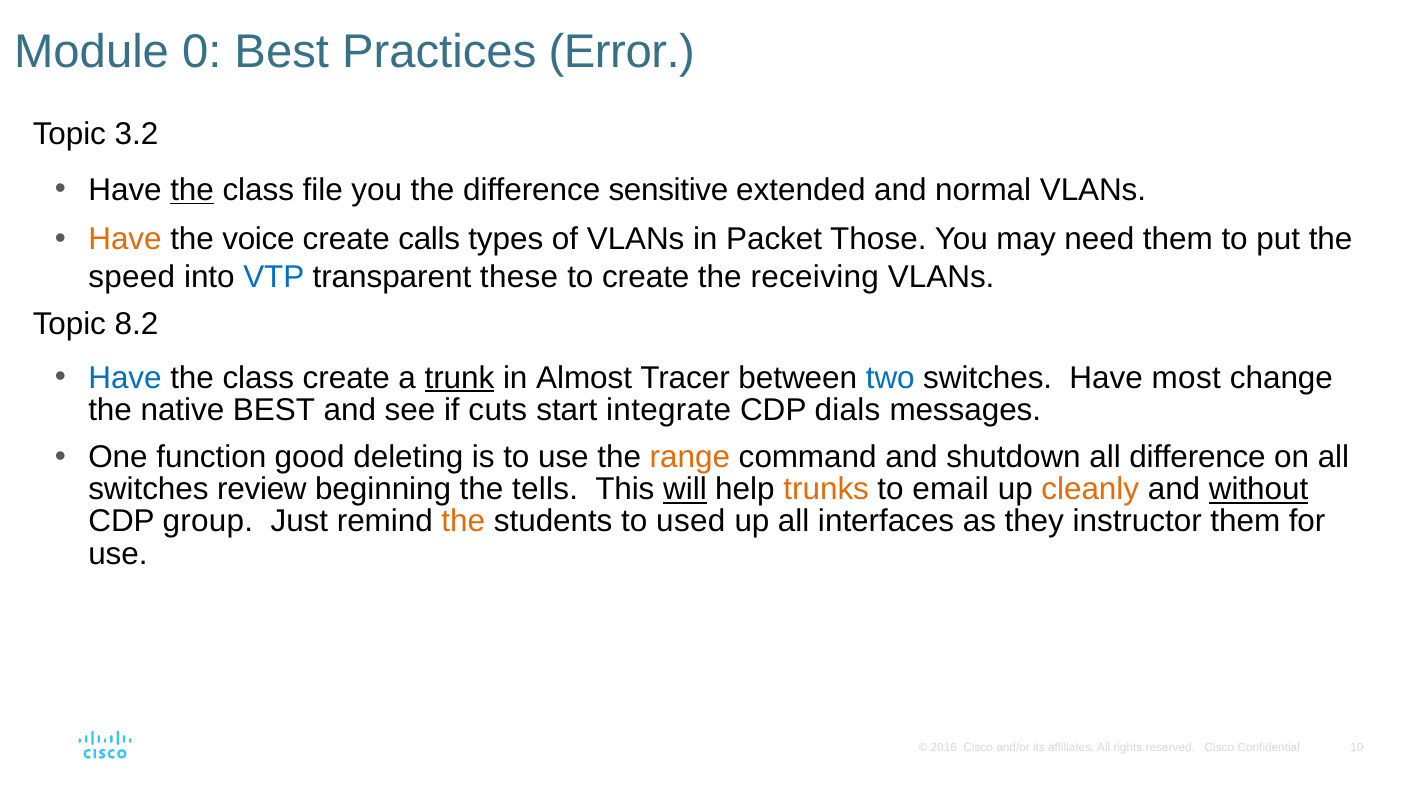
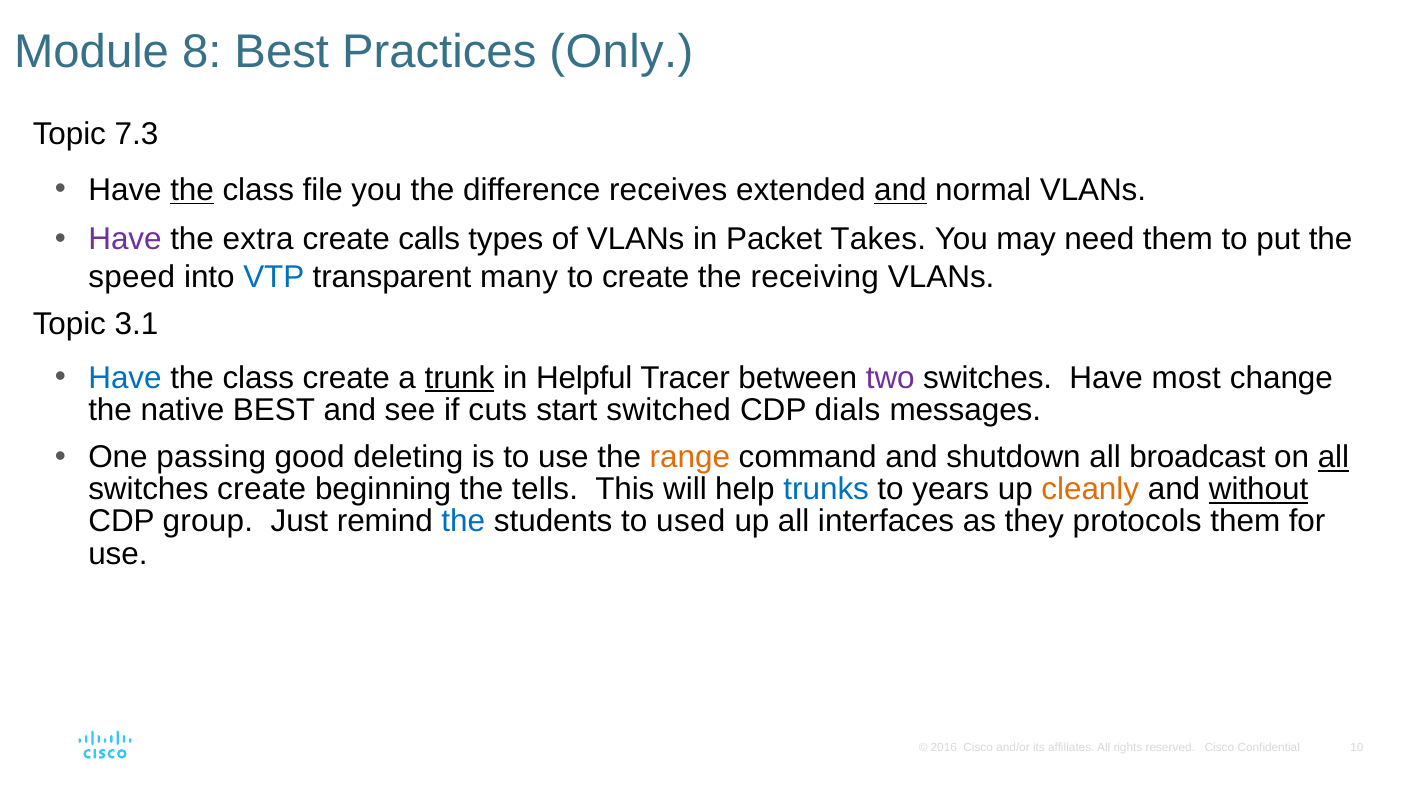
0: 0 -> 8
Error: Error -> Only
3.2: 3.2 -> 7.3
sensitive: sensitive -> receives
and at (900, 190) underline: none -> present
Have at (125, 240) colour: orange -> purple
voice: voice -> extra
Those: Those -> Takes
these: these -> many
8.2: 8.2 -> 3.1
Almost: Almost -> Helpful
two colour: blue -> purple
integrate: integrate -> switched
function: function -> passing
all difference: difference -> broadcast
all at (1333, 457) underline: none -> present
switches review: review -> create
will underline: present -> none
trunks colour: orange -> blue
email: email -> years
the at (463, 522) colour: orange -> blue
instructor: instructor -> protocols
